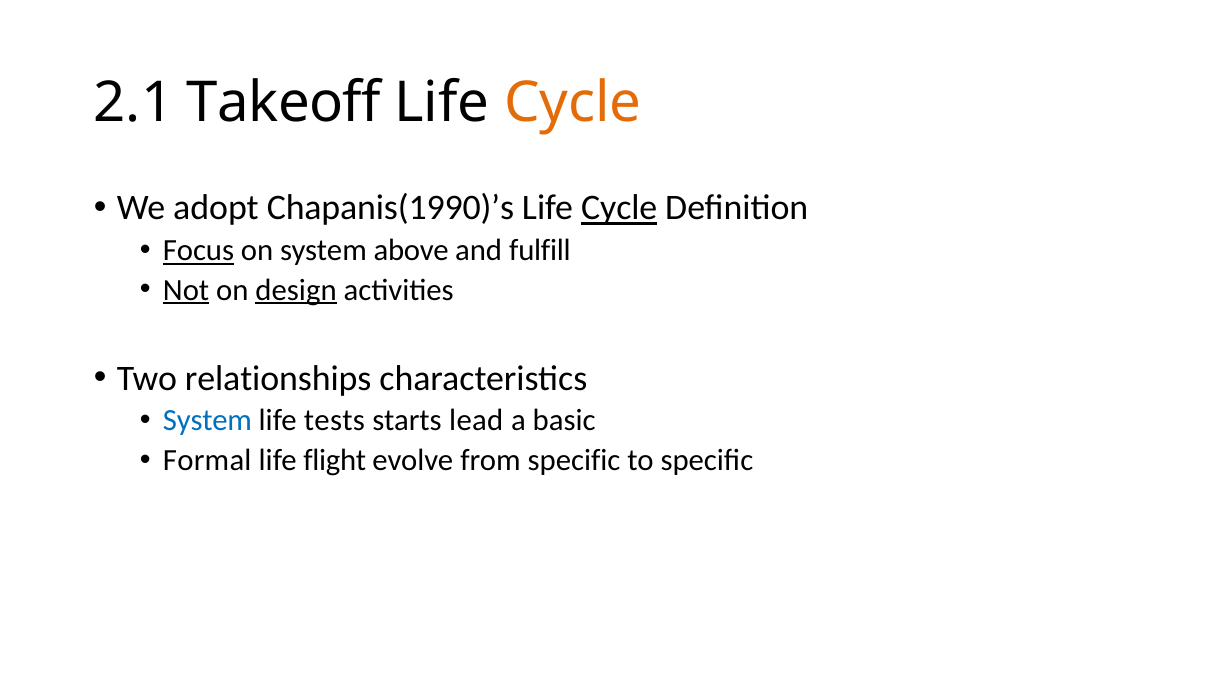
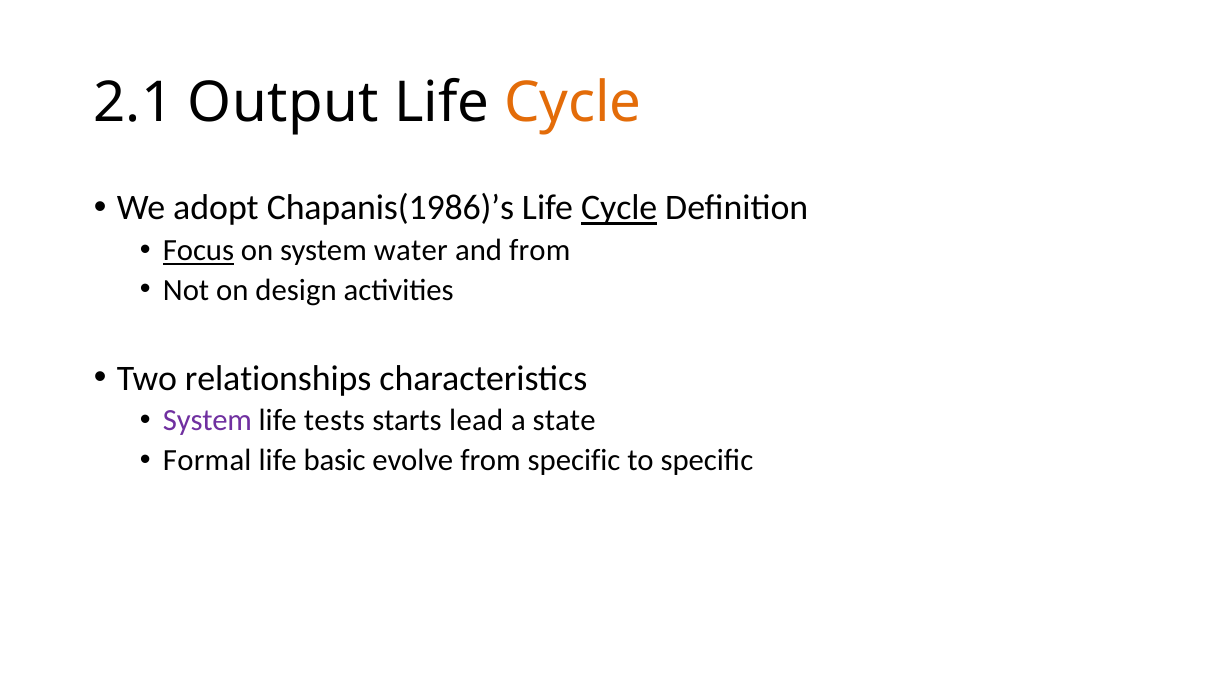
Takeoff: Takeoff -> Output
Chapanis(1990)’s: Chapanis(1990)’s -> Chapanis(1986)’s
above: above -> water
and fulfill: fulfill -> from
Not underline: present -> none
design underline: present -> none
System at (207, 421) colour: blue -> purple
basic: basic -> state
flight: flight -> basic
